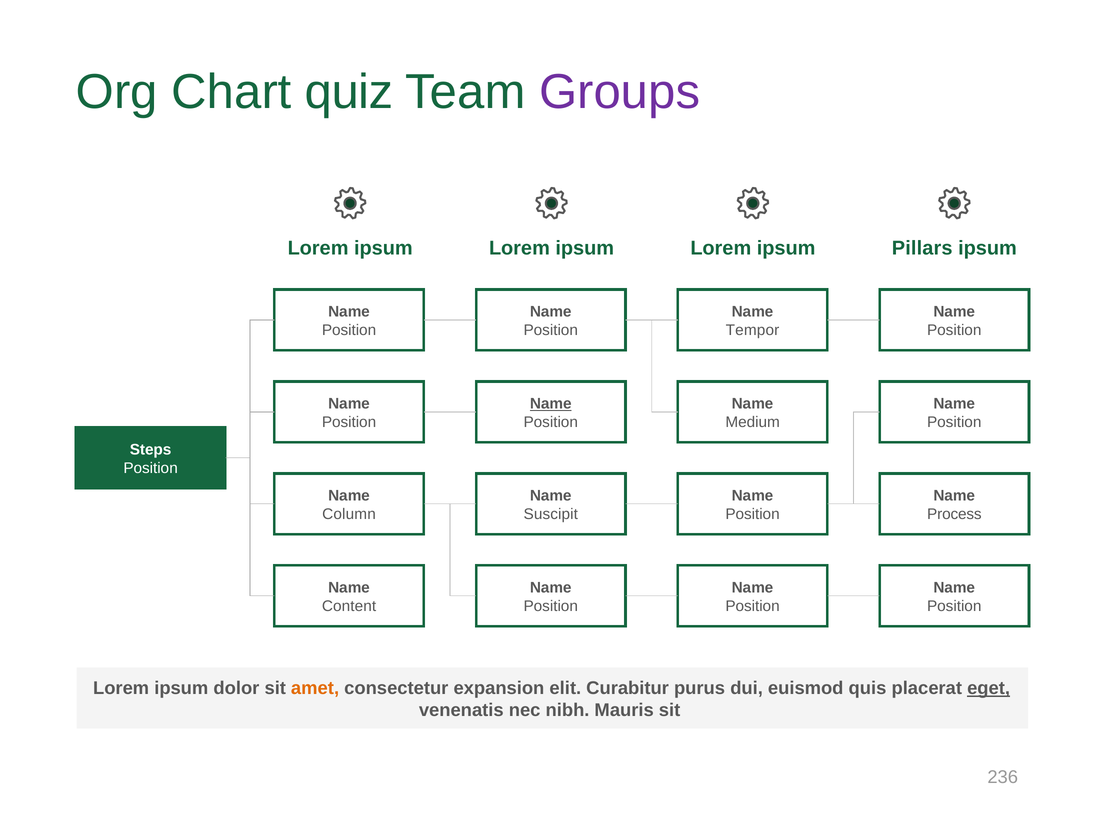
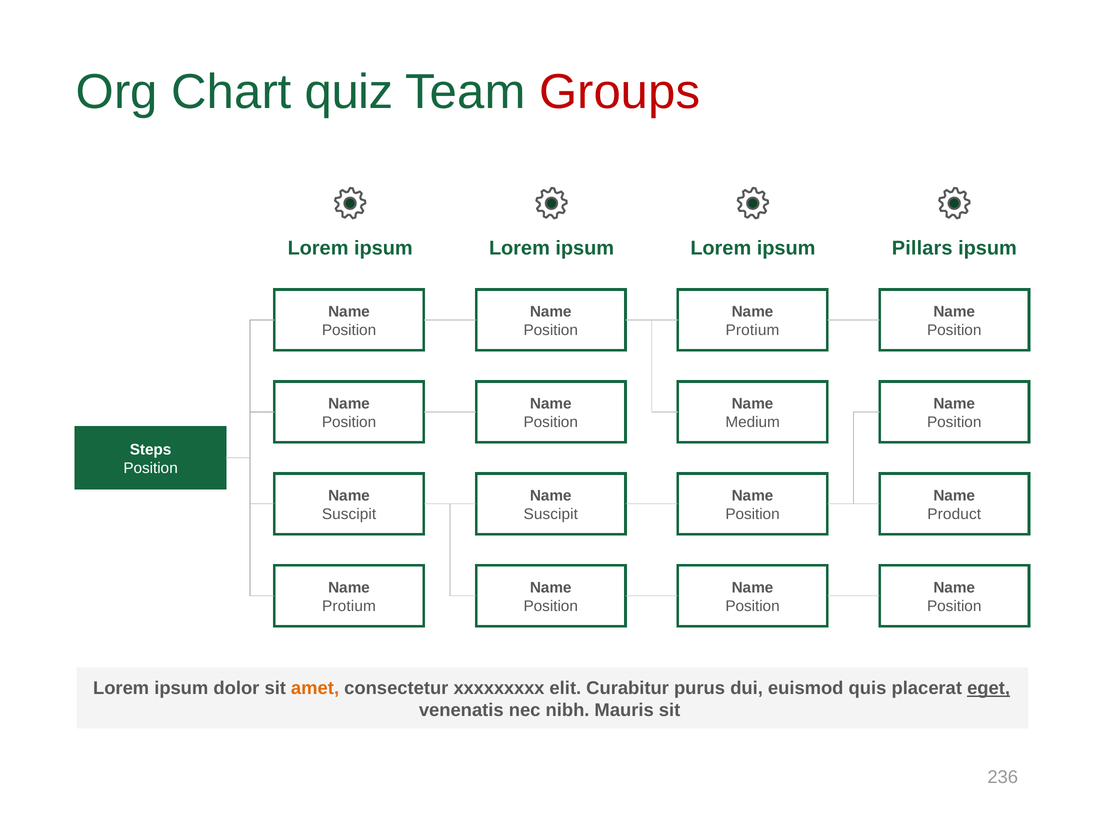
Groups colour: purple -> red
Tempor at (752, 331): Tempor -> Protium
Name at (551, 404) underline: present -> none
Column at (349, 515): Column -> Suscipit
Process: Process -> Product
Content at (349, 607): Content -> Protium
expansion: expansion -> xxxxxxxxx
